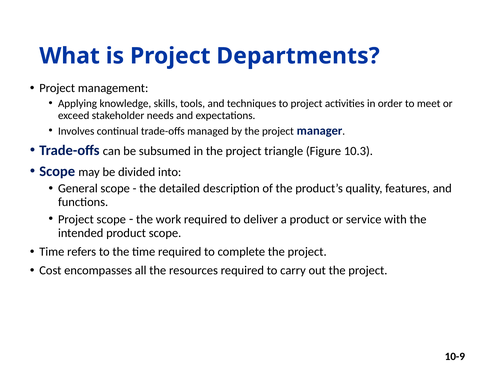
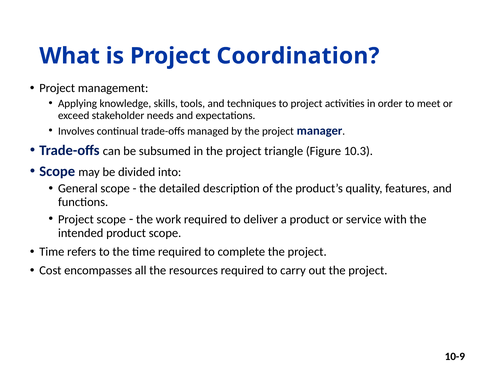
Departments: Departments -> Coordination
